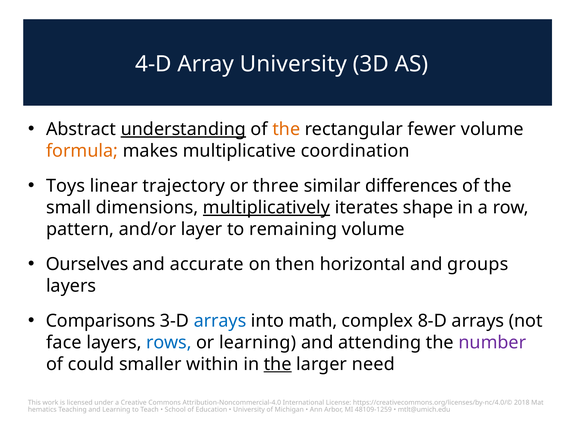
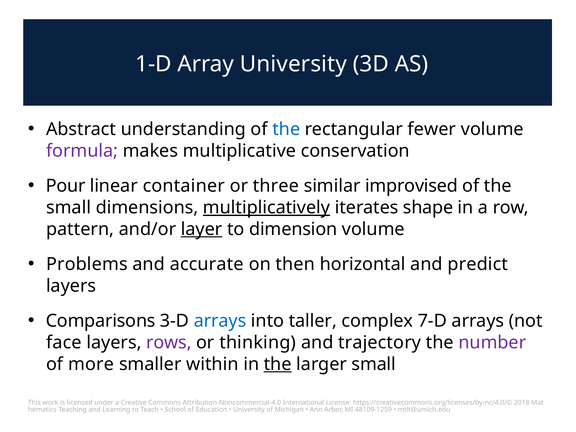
4-D: 4-D -> 1-D
understanding underline: present -> none
the at (286, 129) colour: orange -> blue
formula colour: orange -> purple
coordination: coordination -> conservation
Toys: Toys -> Pour
trajectory: trajectory -> container
differences: differences -> improvised
layer underline: none -> present
remaining: remaining -> dimension
Ourselves: Ourselves -> Problems
groups: groups -> predict
math: math -> taller
8-D: 8-D -> 7-D
rows colour: blue -> purple
or learning: learning -> thinking
attending: attending -> trajectory
could: could -> more
larger need: need -> small
